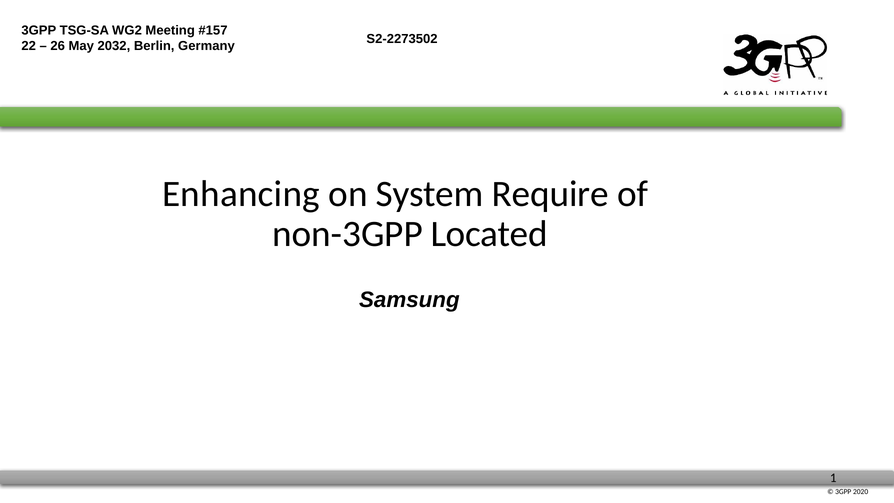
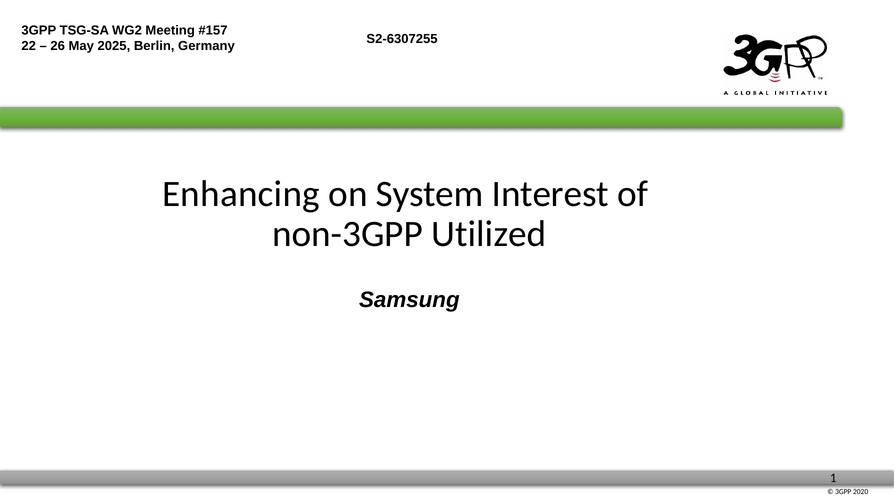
S2-2273502: S2-2273502 -> S2-6307255
2032: 2032 -> 2025
Require: Require -> Interest
Located: Located -> Utilized
